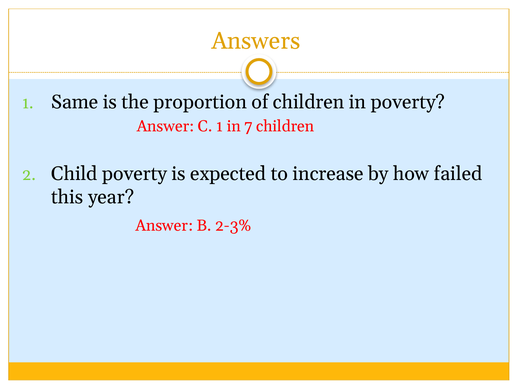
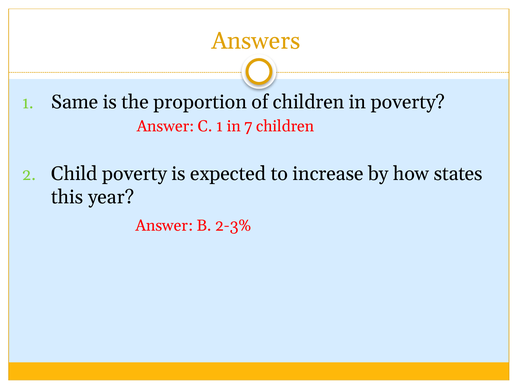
failed: failed -> states
